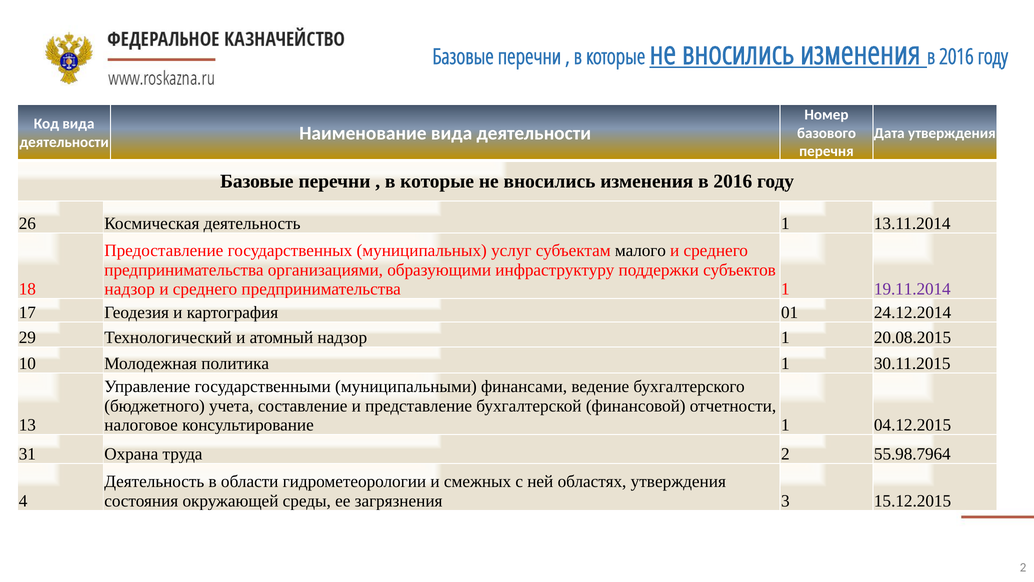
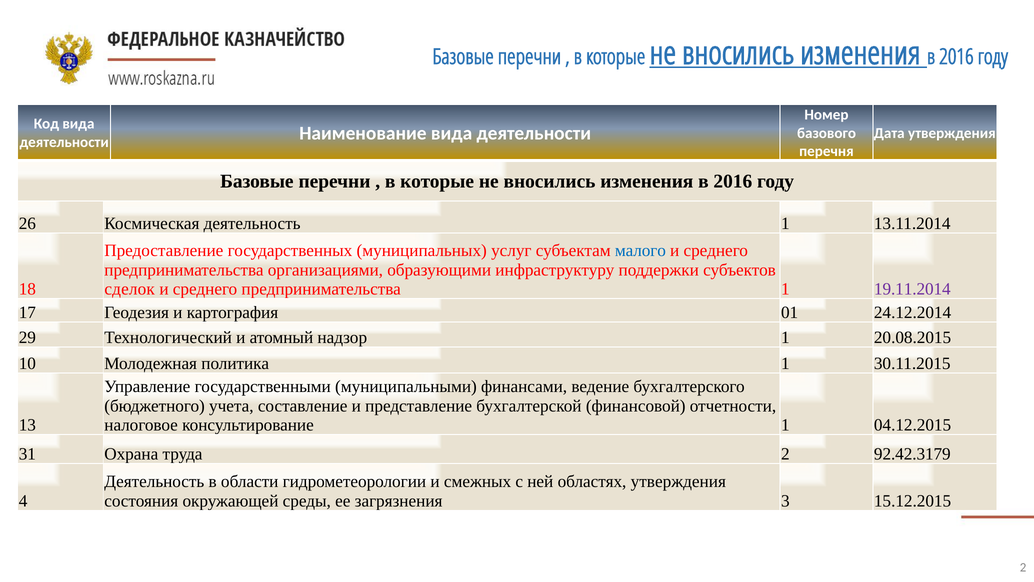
малого colour: black -> blue
надзор at (130, 289): надзор -> сделок
55.98.7964: 55.98.7964 -> 92.42.3179
